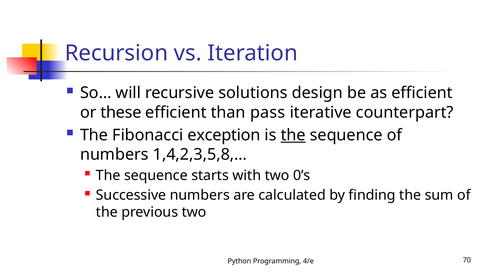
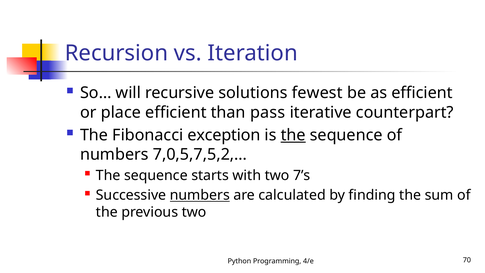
design: design -> fewest
these: these -> place
1,4,2,3,5,8,…: 1,4,2,3,5,8,… -> 7,0,5,7,5,2,…
0’s: 0’s -> 7’s
numbers at (200, 195) underline: none -> present
